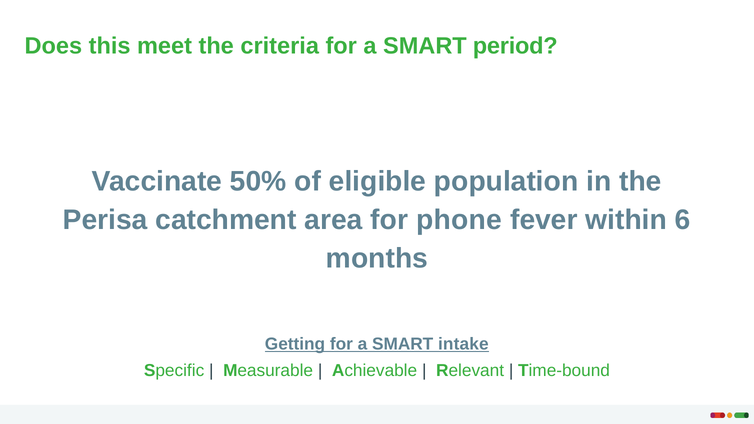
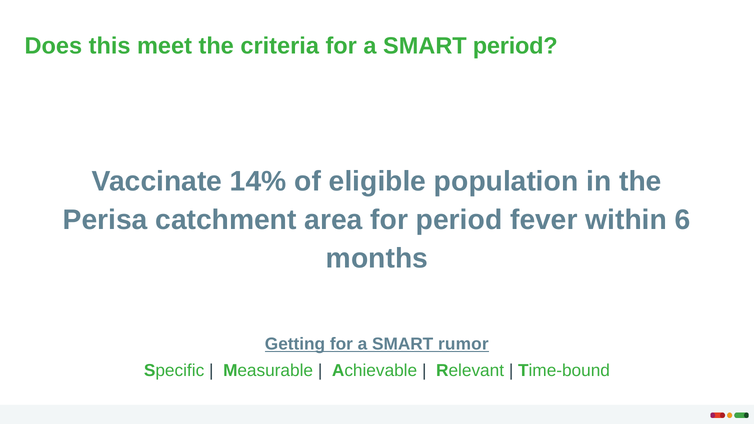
50%: 50% -> 14%
for phone: phone -> period
intake: intake -> rumor
